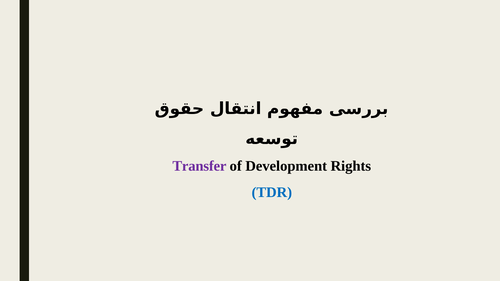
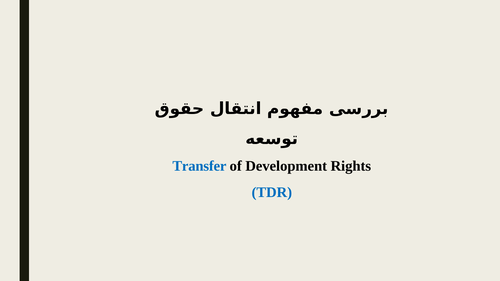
Transfer colour: purple -> blue
